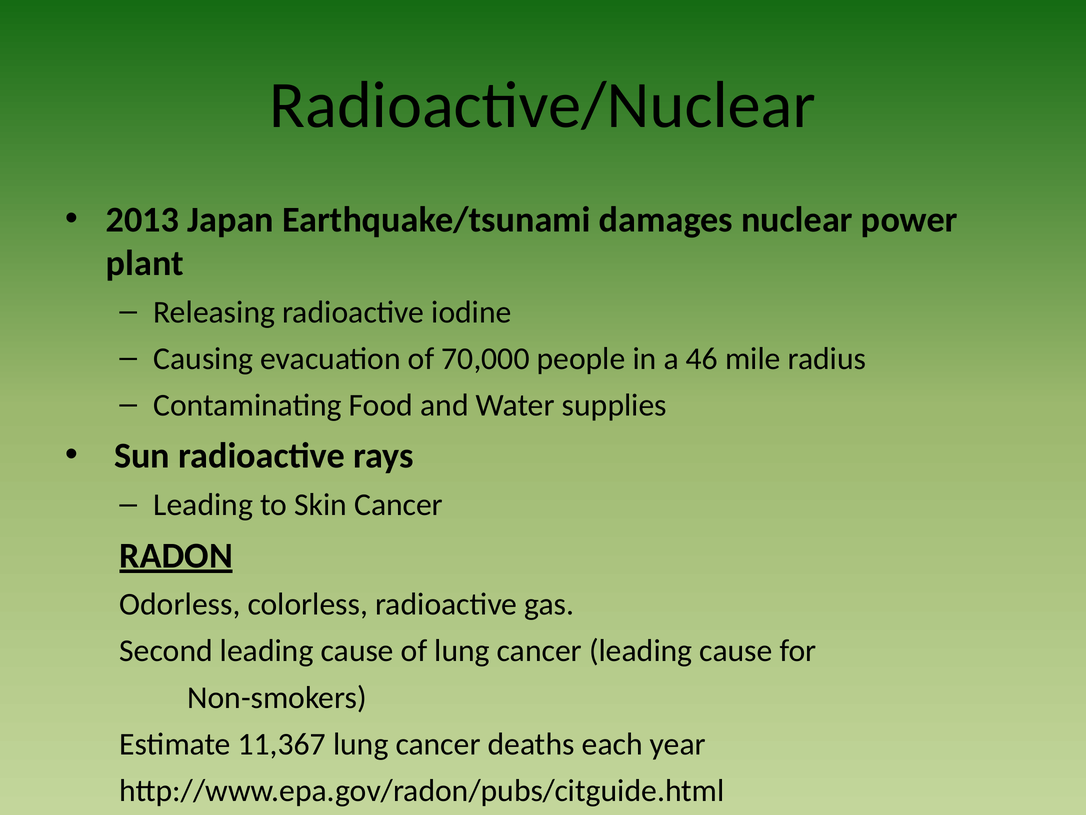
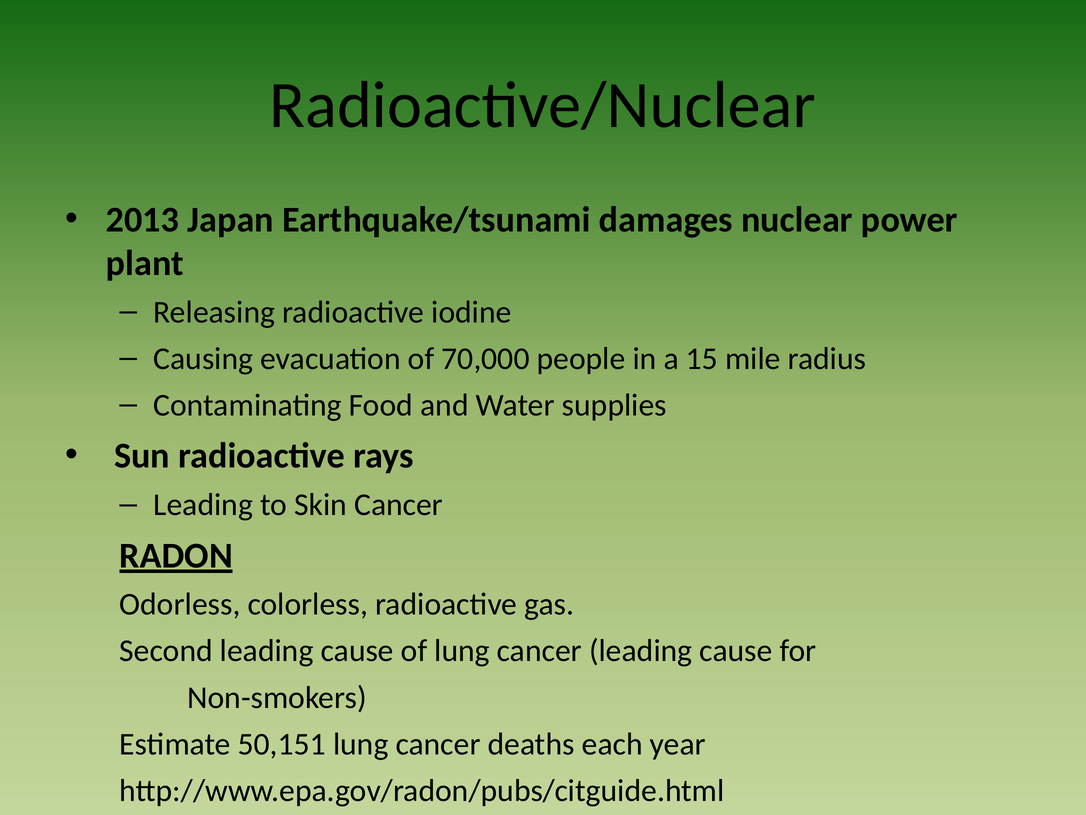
46: 46 -> 15
11,367: 11,367 -> 50,151
